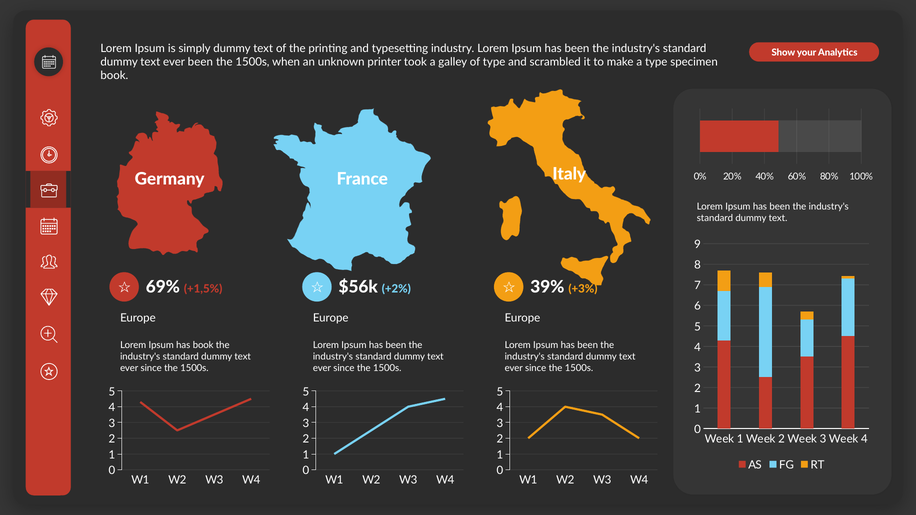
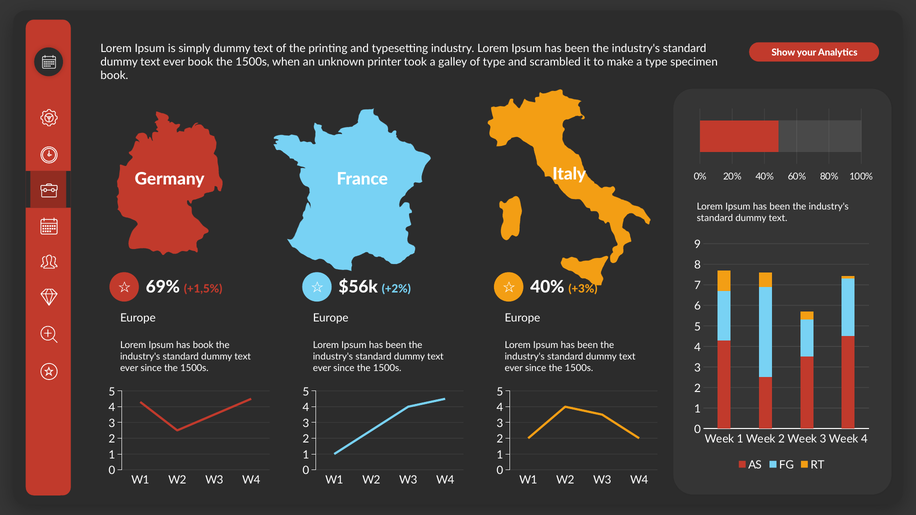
ever been: been -> book
39% at (547, 287): 39% -> 40%
